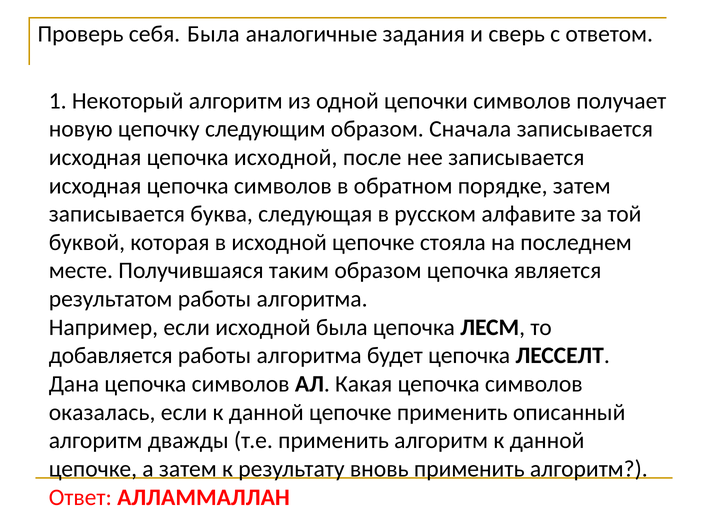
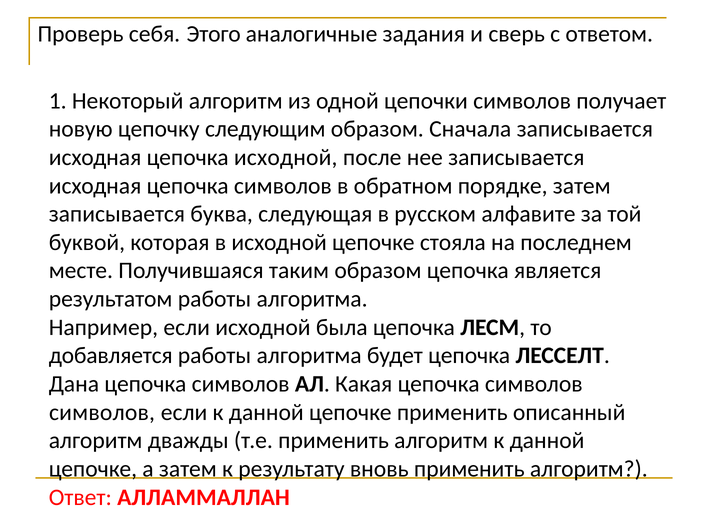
себя Была: Была -> Этого
оказалась at (102, 412): оказалась -> символов
